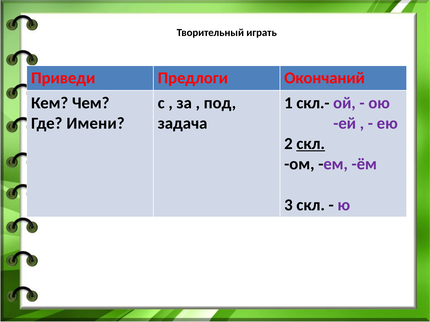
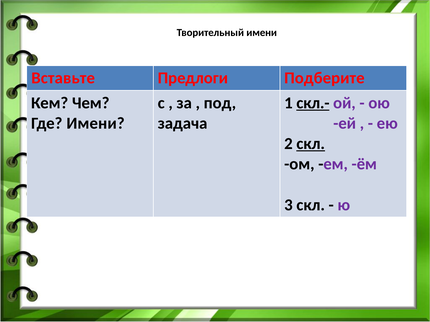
Творительный играть: играть -> имени
Приведи: Приведи -> Вставьте
Окончаний: Окончаний -> Подберите
скл.- underline: none -> present
